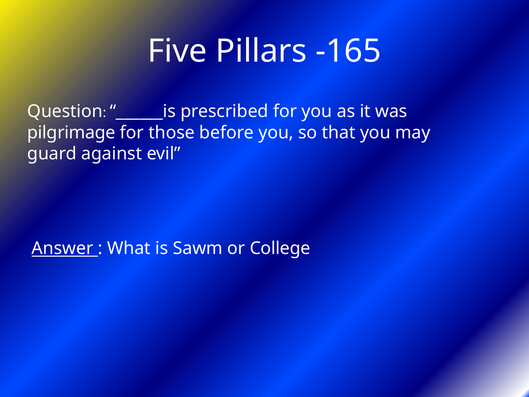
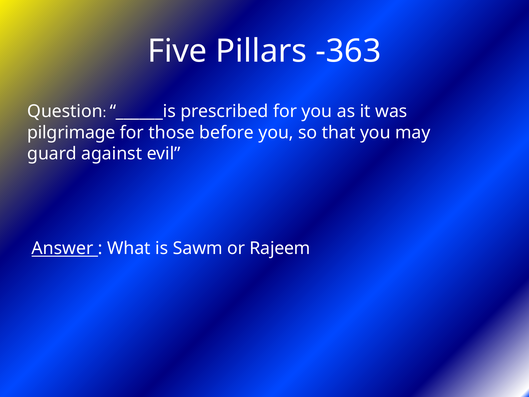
-165: -165 -> -363
College: College -> Rajeem
